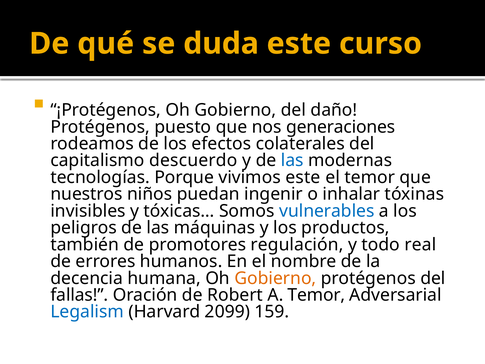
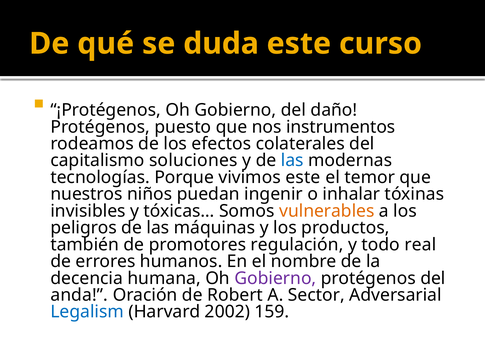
generaciones: generaciones -> instrumentos
descuerdo: descuerdo -> soluciones
vulnerables colour: blue -> orange
Gobierno at (275, 278) colour: orange -> purple
fallas: fallas -> anda
A Temor: Temor -> Sector
2099: 2099 -> 2002
